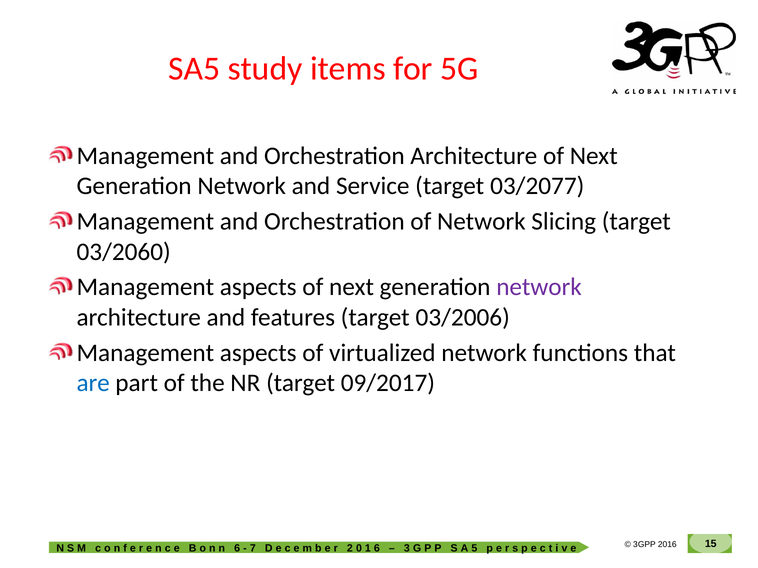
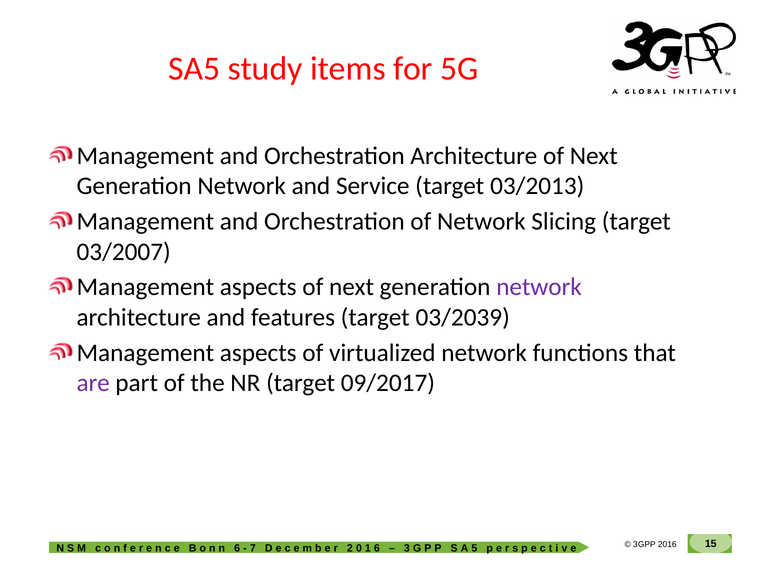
03/2077: 03/2077 -> 03/2013
03/2060: 03/2060 -> 03/2007
03/2006: 03/2006 -> 03/2039
are colour: blue -> purple
